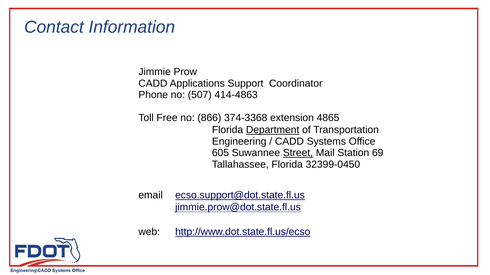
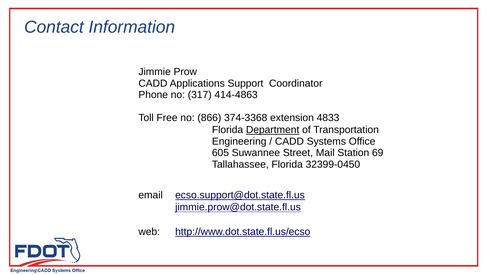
507: 507 -> 317
4865: 4865 -> 4833
Street underline: present -> none
